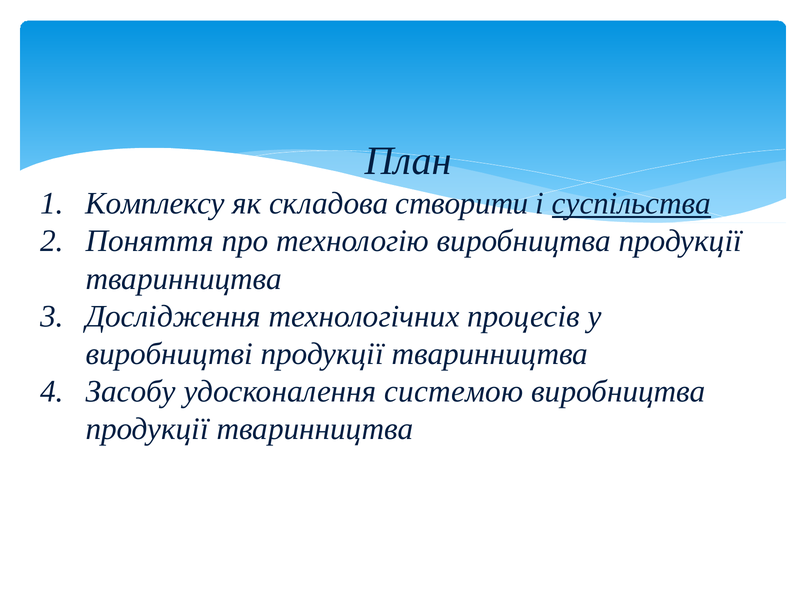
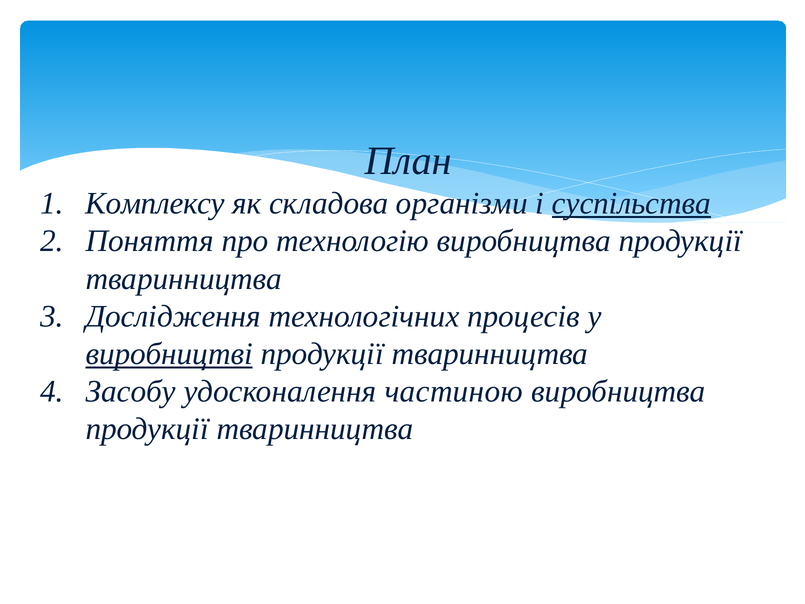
створити: створити -> організми
виробництві underline: none -> present
системою: системою -> частиною
